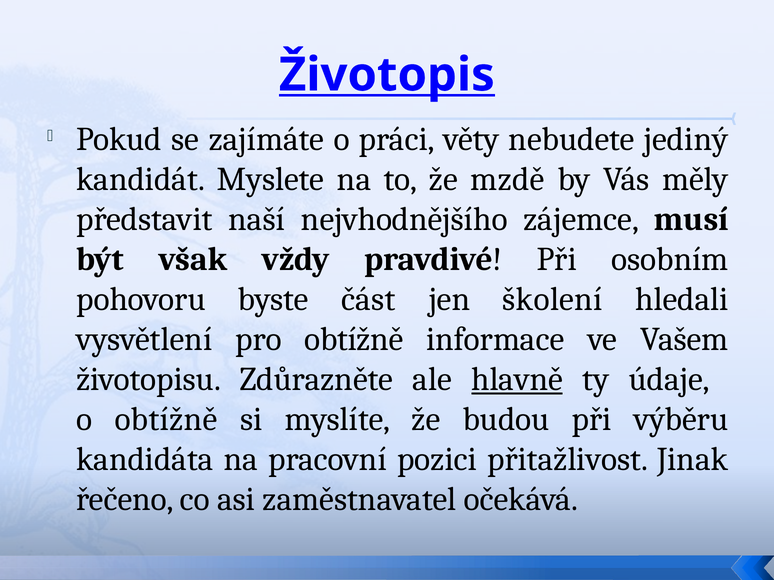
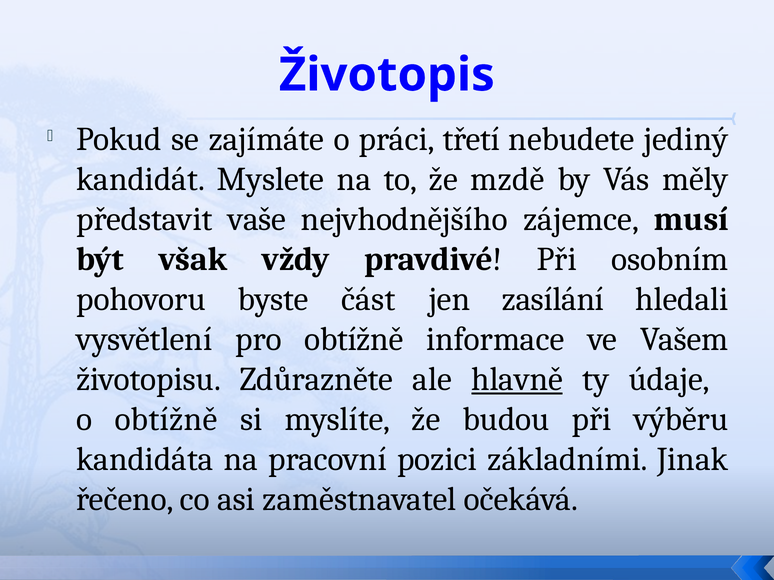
Životopis underline: present -> none
věty: věty -> třetí
naší: naší -> vaše
školení: školení -> zasílání
přitažlivost: přitažlivost -> základními
